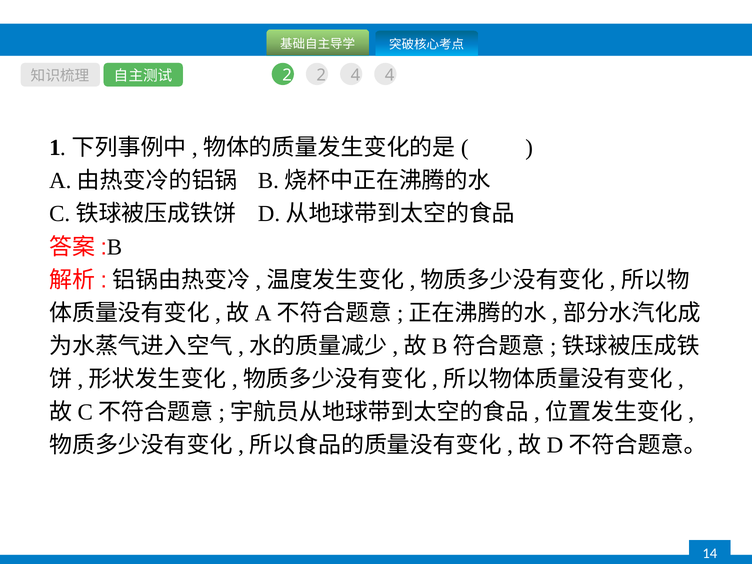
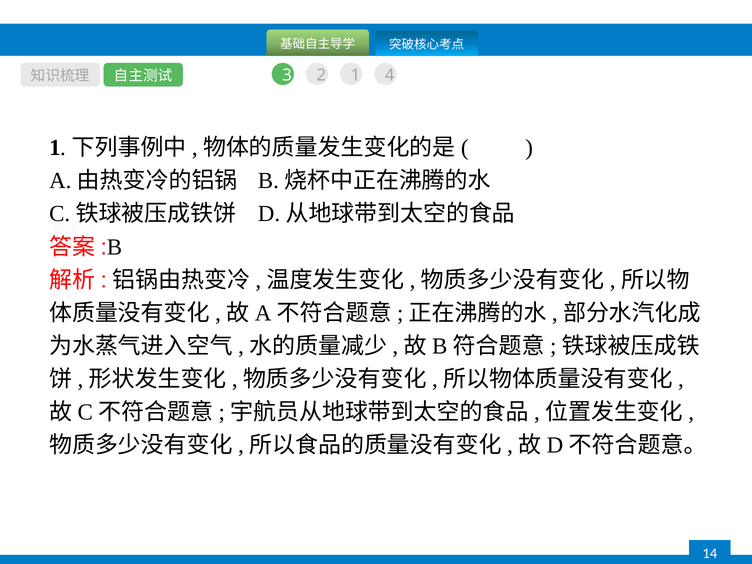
2 at (287, 75): 2 -> 3
2 4: 4 -> 1
